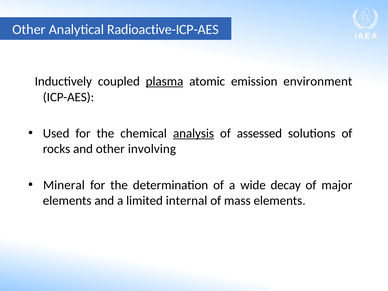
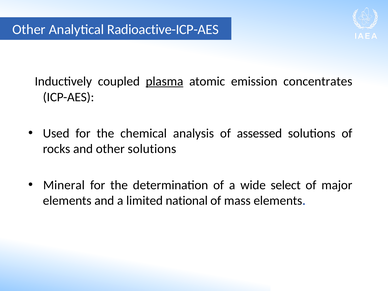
environment: environment -> concentrates
analysis underline: present -> none
other involving: involving -> solutions
decay: decay -> select
internal: internal -> national
